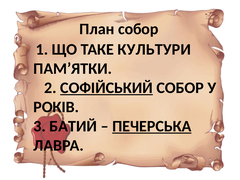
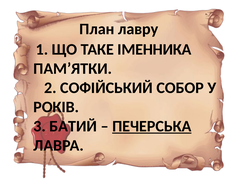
План собор: собор -> лавру
КУЛЬТУРИ: КУЛЬТУРИ -> ІМЕННИКА
СОФІЙСЬКИЙ underline: present -> none
